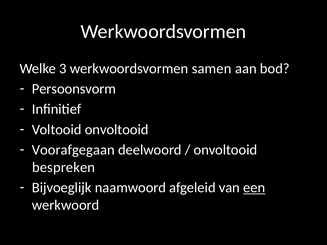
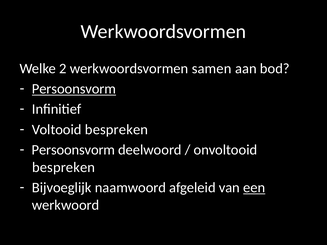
3: 3 -> 2
Persoonsvorm at (74, 89) underline: none -> present
Voltooid onvoltooid: onvoltooid -> bespreken
Voorafgegaan at (73, 150): Voorafgegaan -> Persoonsvorm
